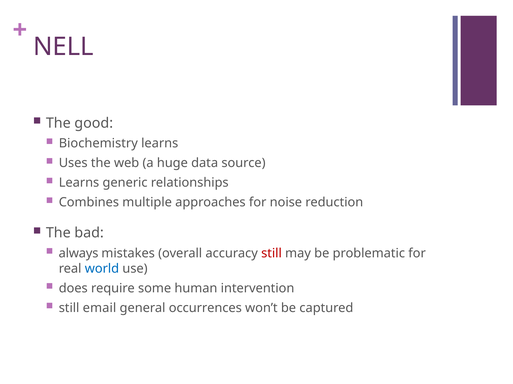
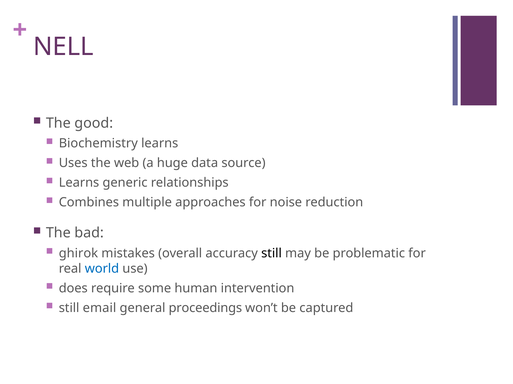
always: always -> ghirok
still at (272, 254) colour: red -> black
occurrences: occurrences -> proceedings
